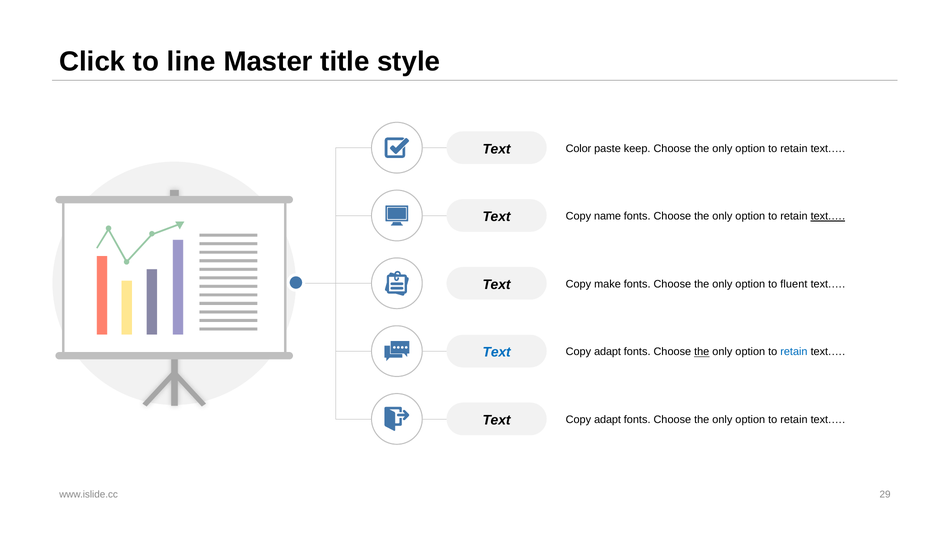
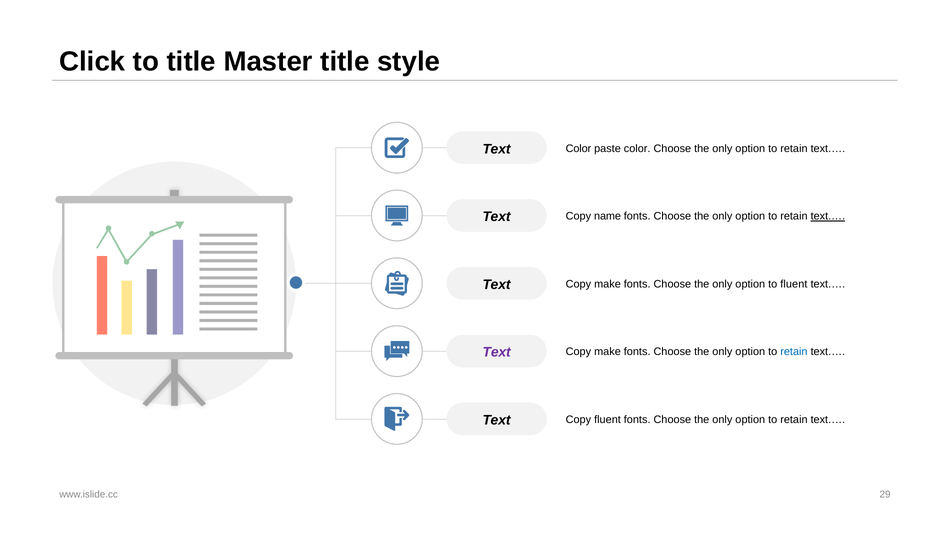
to line: line -> title
paste keep: keep -> color
Text at (497, 353) colour: blue -> purple
adapt at (608, 352): adapt -> make
the at (702, 352) underline: present -> none
adapt at (608, 420): adapt -> fluent
